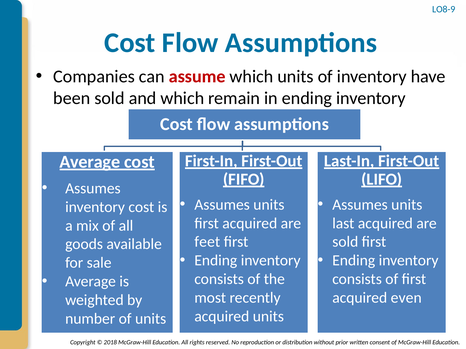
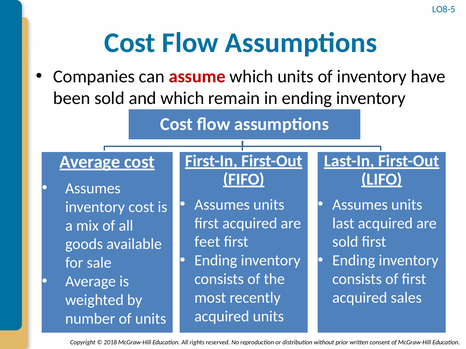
LO8-9: LO8-9 -> LO8-5
even: even -> sales
